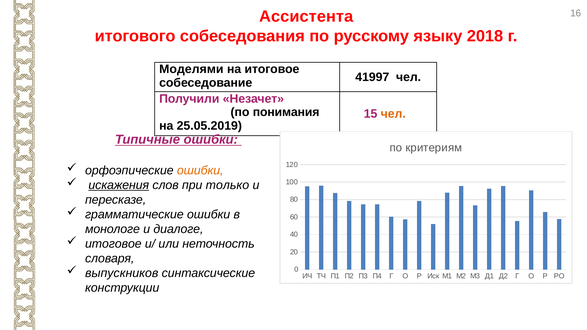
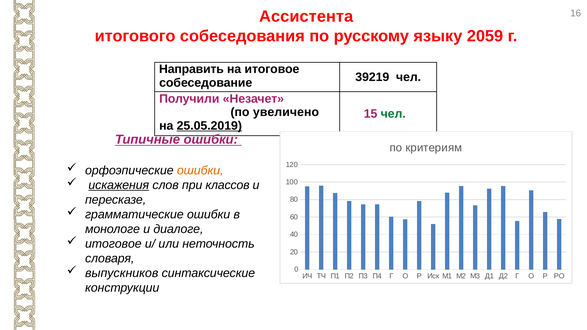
2018: 2018 -> 2059
Моделями: Моделями -> Направить
41997: 41997 -> 39219
понимания: понимания -> увеличено
чел at (393, 114) colour: orange -> green
25.05.2019 underline: none -> present
только: только -> классов
